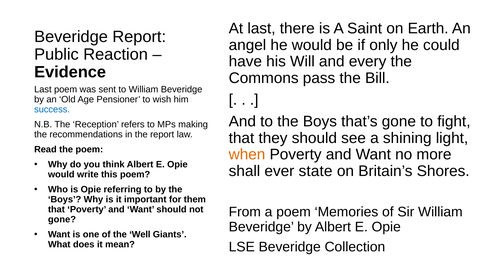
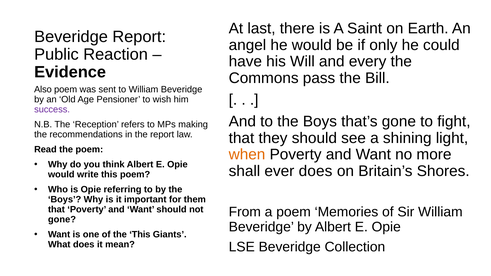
Last at (43, 90): Last -> Also
success colour: blue -> purple
ever state: state -> does
the Well: Well -> This
